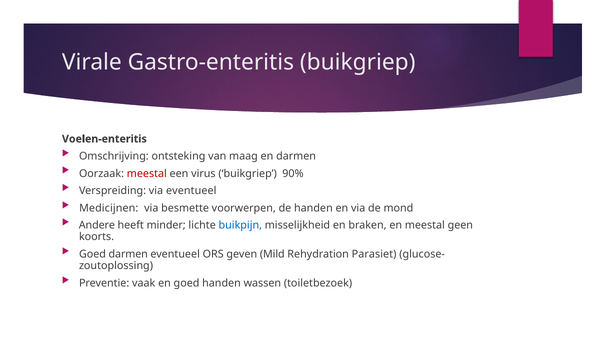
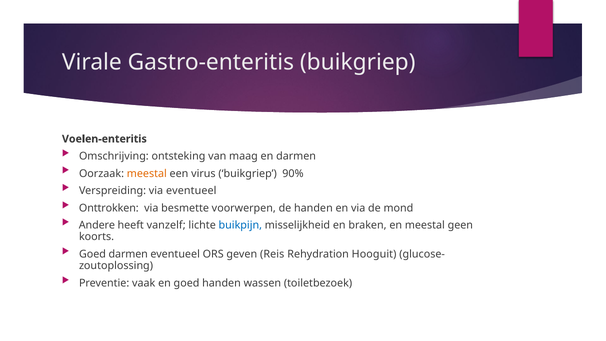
meestal at (147, 173) colour: red -> orange
Medicijnen: Medicijnen -> Onttrokken
minder: minder -> vanzelf
Mild: Mild -> Reis
Parasiet: Parasiet -> Hooguit
